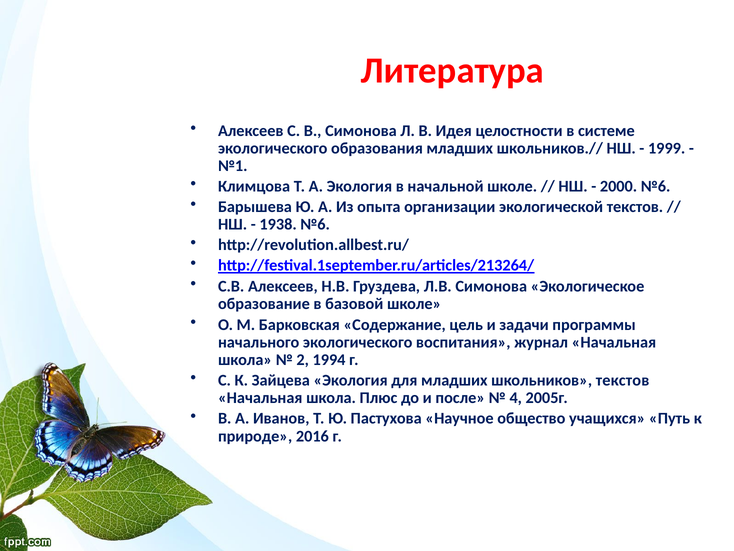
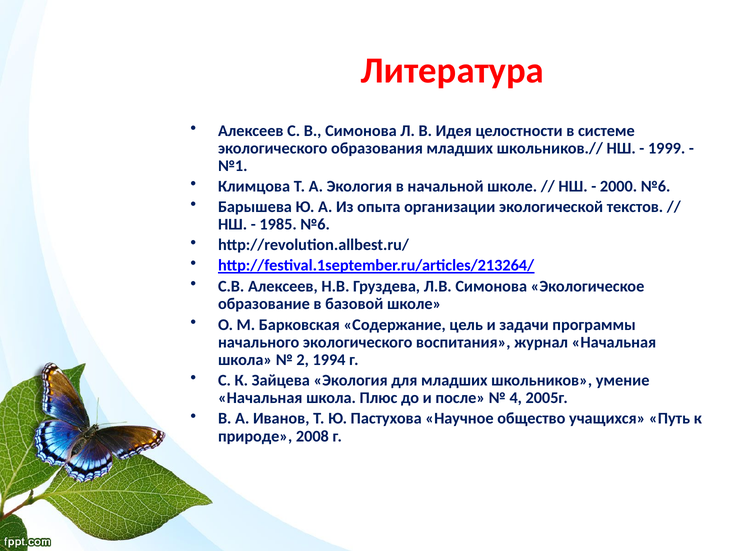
1938: 1938 -> 1985
школьников текстов: текстов -> умение
2016: 2016 -> 2008
